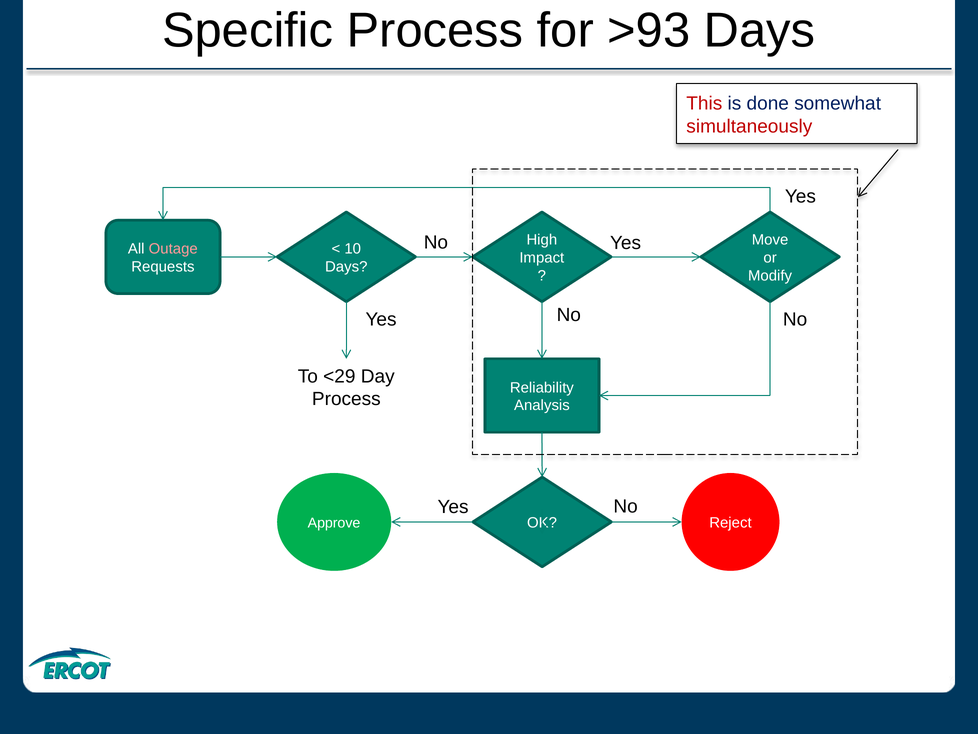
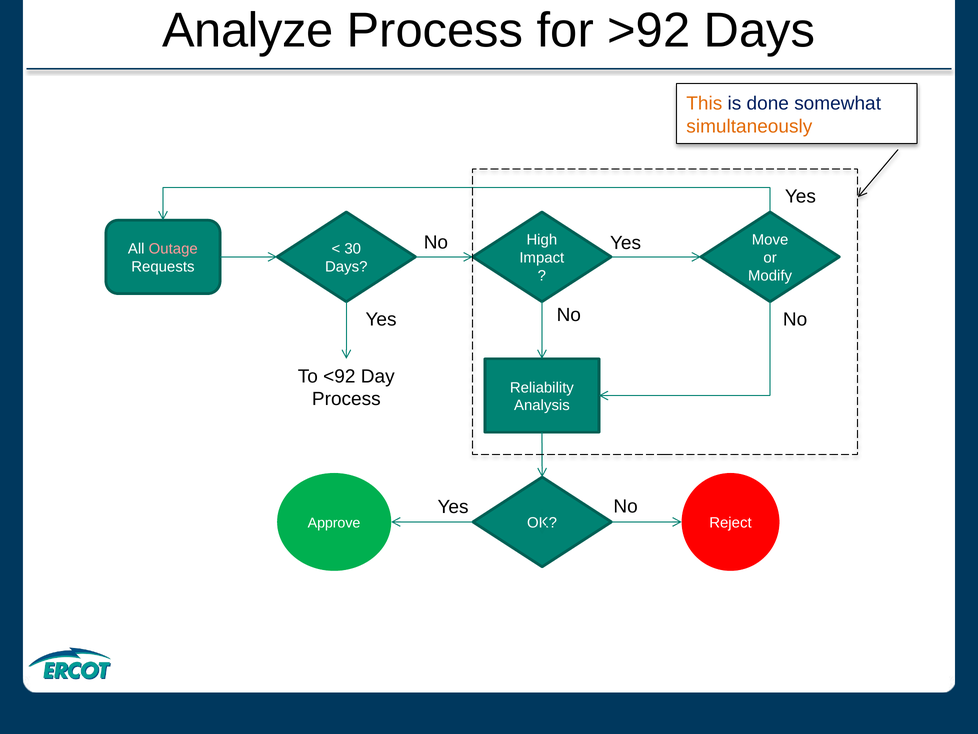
Specific: Specific -> Analyze
>93: >93 -> >92
This colour: red -> orange
simultaneously colour: red -> orange
10: 10 -> 30
<29: <29 -> <92
